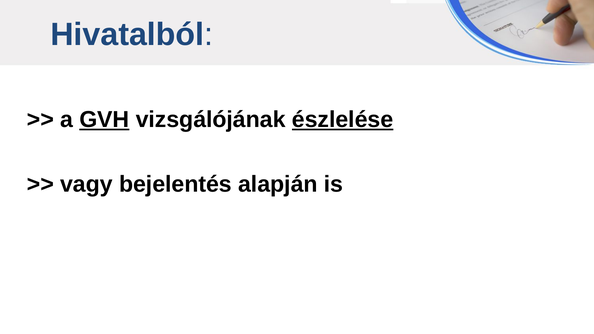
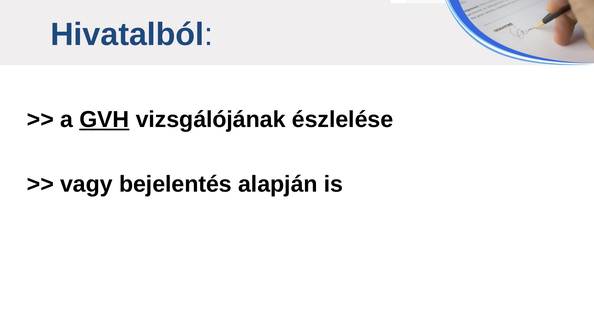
észlelése underline: present -> none
